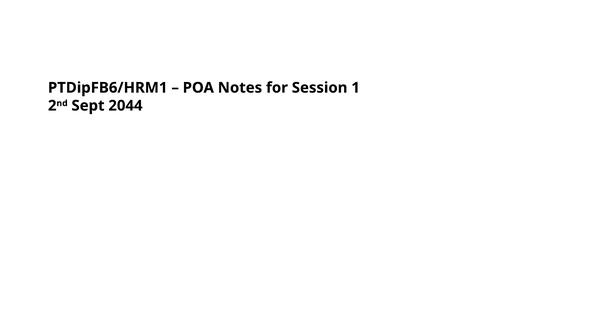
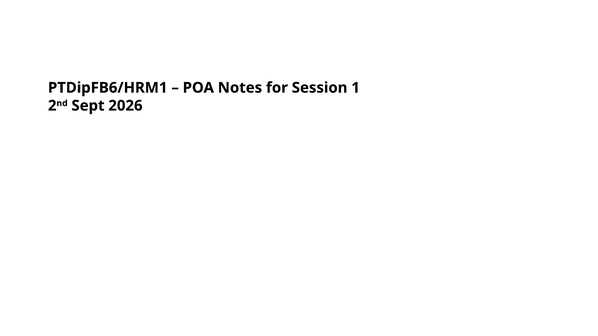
2044: 2044 -> 2026
